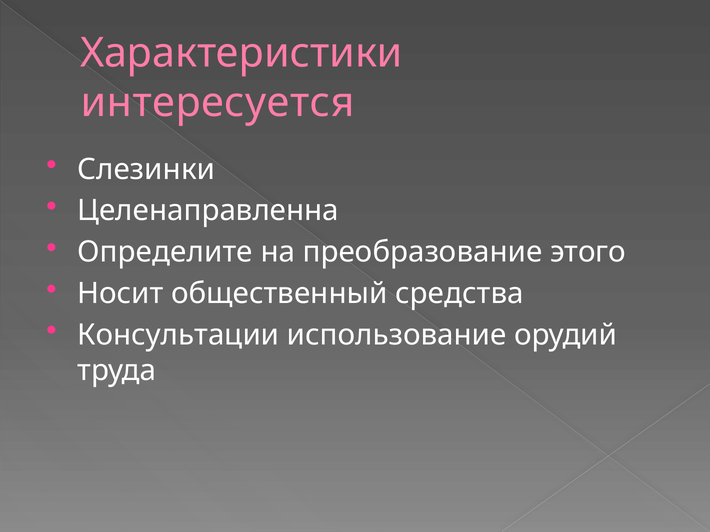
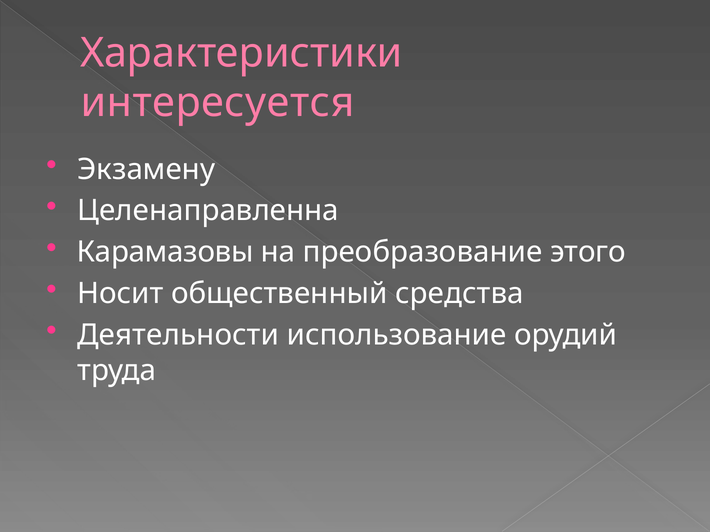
Слезинки: Слезинки -> Экзамену
Определите: Определите -> Карамазовы
Консультации: Консультации -> Деятельности
